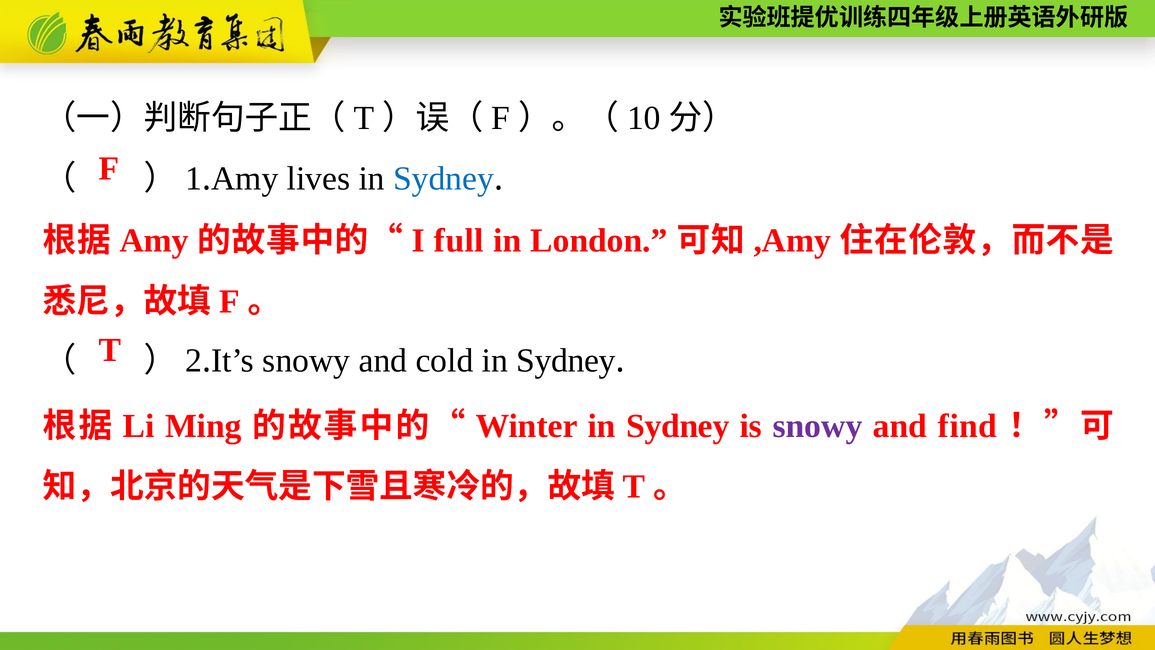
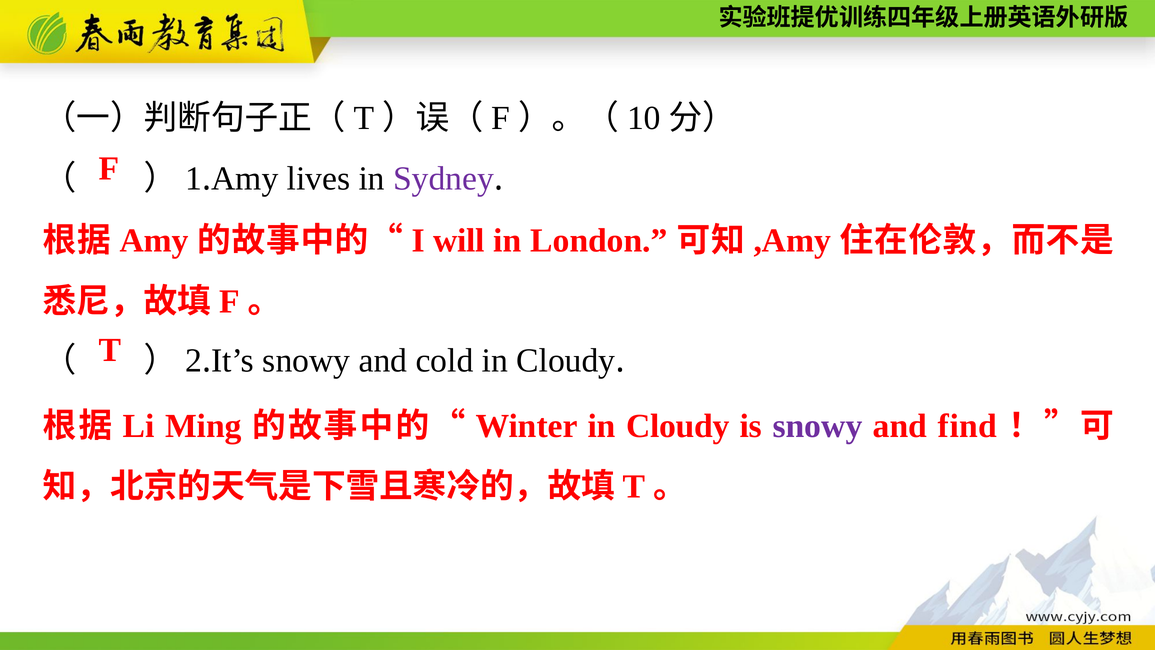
Sydney at (444, 179) colour: blue -> purple
full: full -> will
cold in Sydney: Sydney -> Cloudy
Sydney at (678, 426): Sydney -> Cloudy
